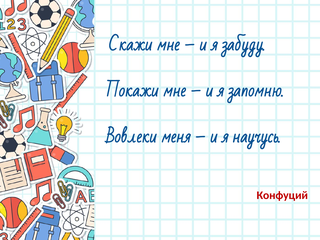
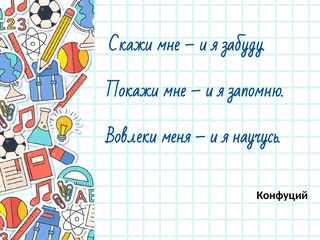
Конфуций colour: red -> black
